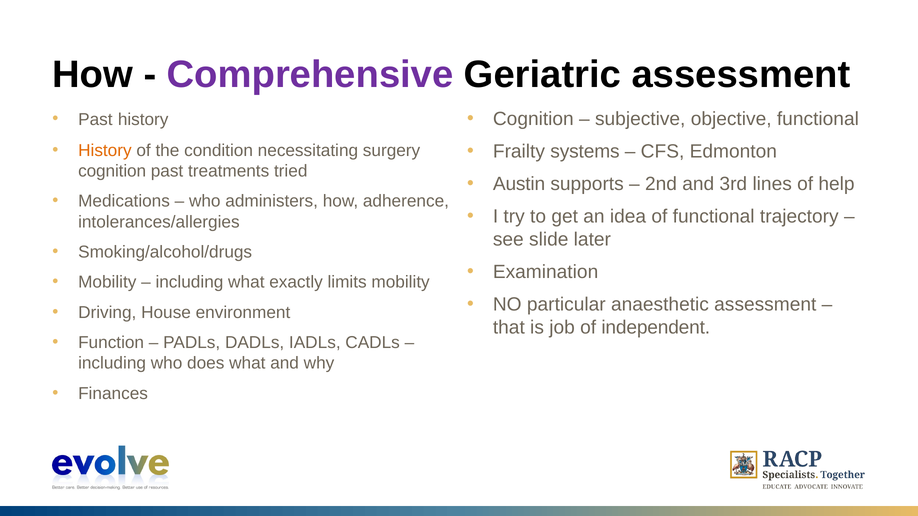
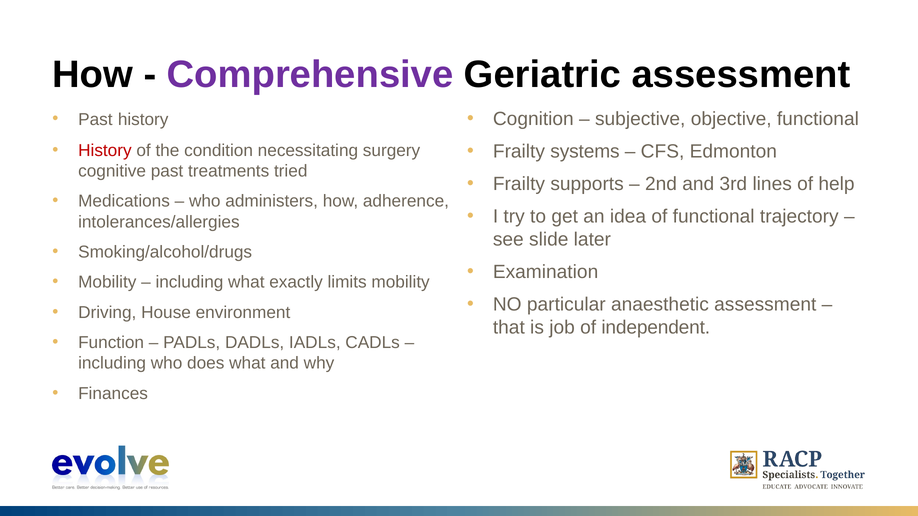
History at (105, 150) colour: orange -> red
cognition at (112, 171): cognition -> cognitive
Austin at (519, 184): Austin -> Frailty
